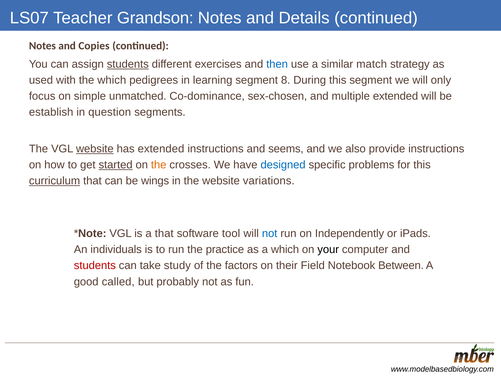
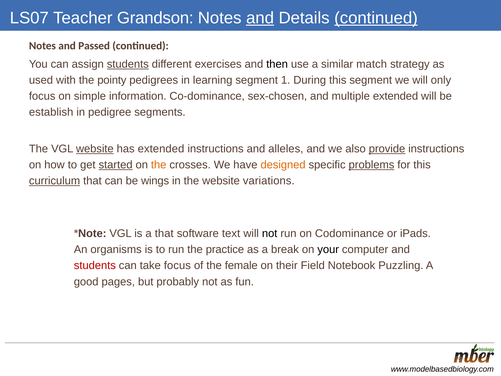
and at (260, 18) underline: none -> present
continued at (376, 18) underline: none -> present
Copies: Copies -> Passed
then colour: blue -> black
the which: which -> pointy
8: 8 -> 1
unmatched: unmatched -> information
question: question -> pedigree
seems: seems -> alleles
provide underline: none -> present
designed colour: blue -> orange
problems underline: none -> present
tool: tool -> text
not at (270, 233) colour: blue -> black
Independently: Independently -> Codominance
individuals: individuals -> organisms
a which: which -> break
take study: study -> focus
factors: factors -> female
Between: Between -> Puzzling
called: called -> pages
